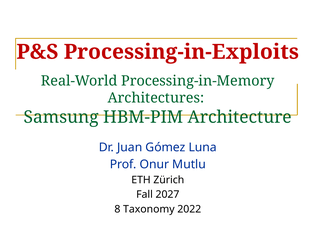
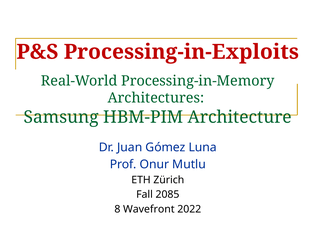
2027: 2027 -> 2085
Taxonomy: Taxonomy -> Wavefront
